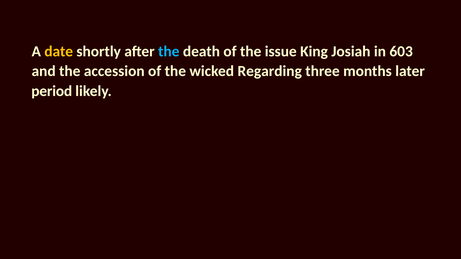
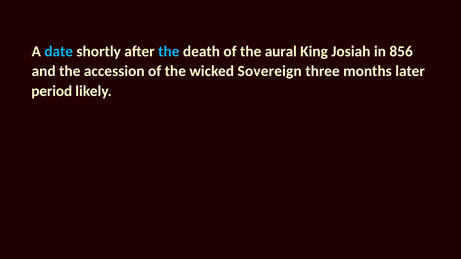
date colour: yellow -> light blue
issue: issue -> aural
603: 603 -> 856
Regarding: Regarding -> Sovereign
